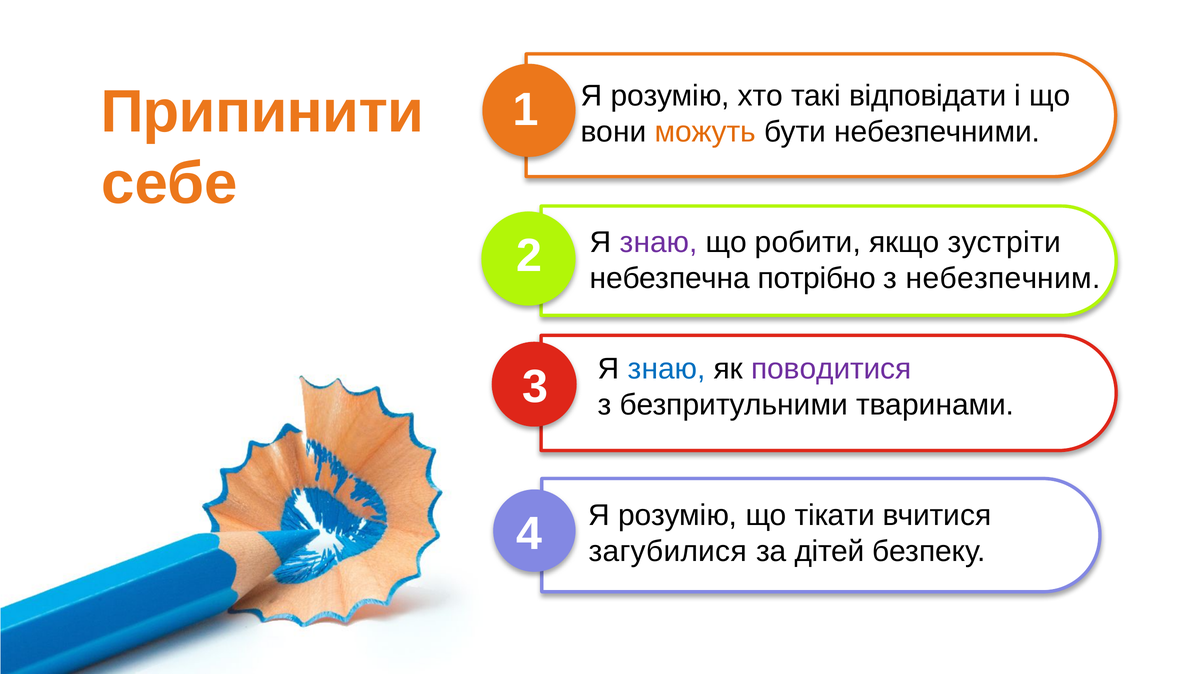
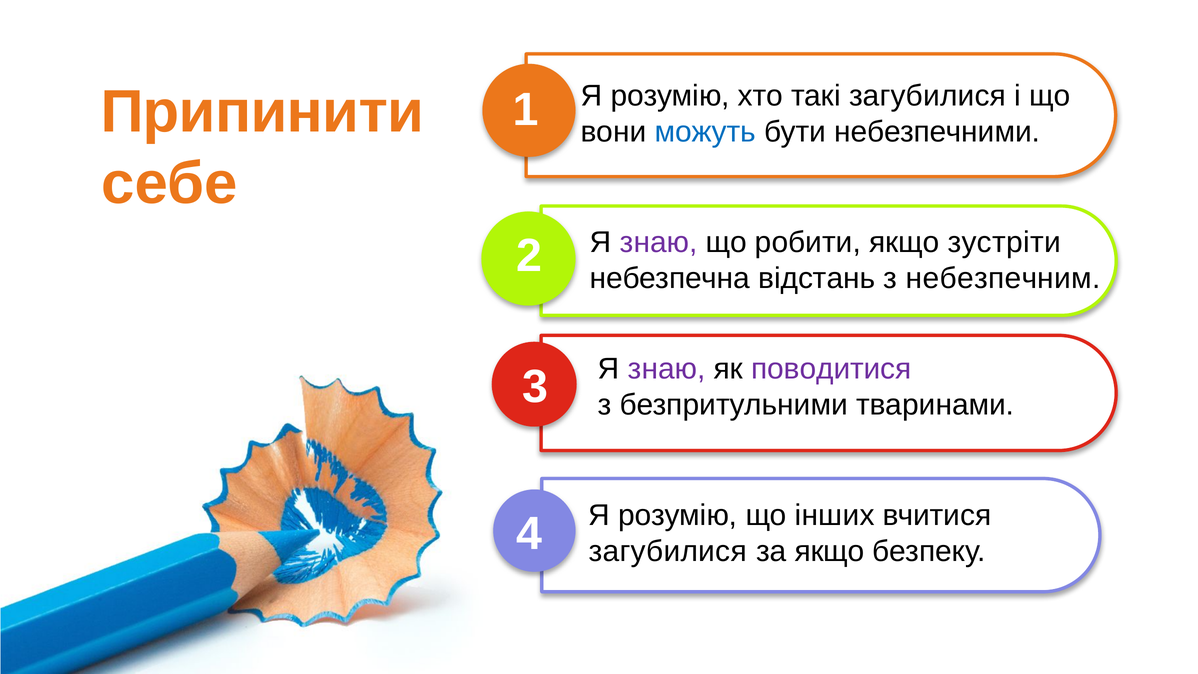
такі відповідати: відповідати -> загубилися
можуть colour: orange -> blue
потрібно: потрібно -> відстань
знаю at (667, 369) colour: blue -> purple
тікати: тікати -> інших
за дітей: дітей -> якщо
